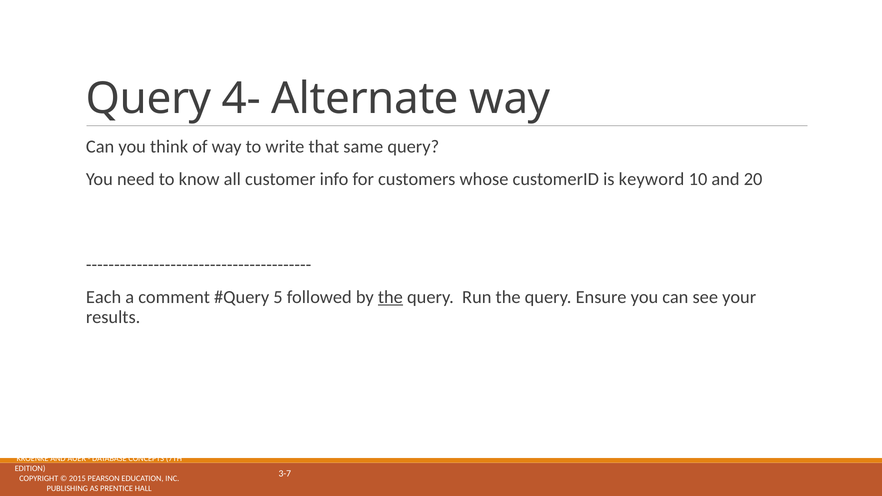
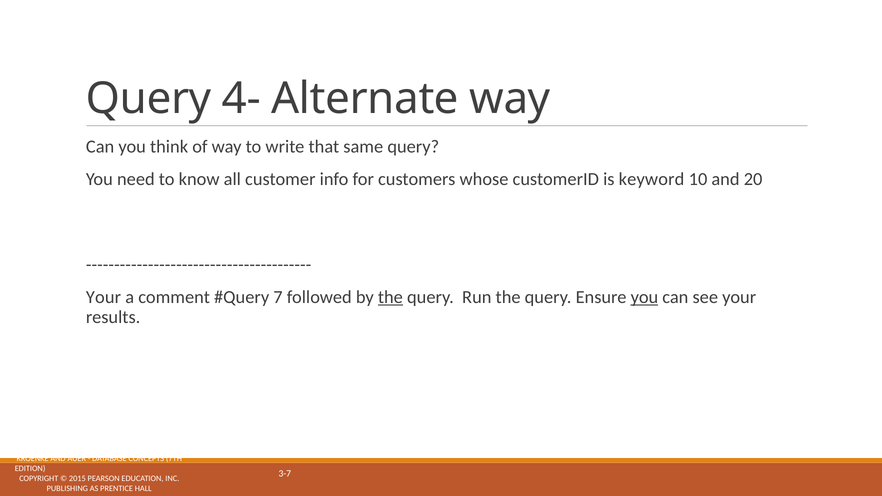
Each at (104, 297): Each -> Your
5: 5 -> 7
you at (644, 297) underline: none -> present
